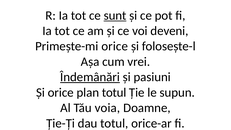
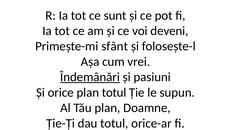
sunt underline: present -> none
Primește-mi orice: orice -> sfânt
Tău voia: voia -> plan
